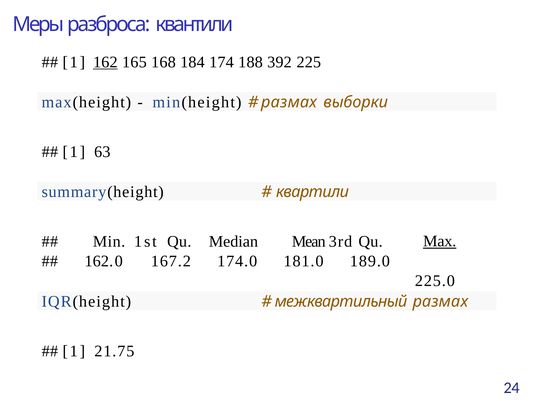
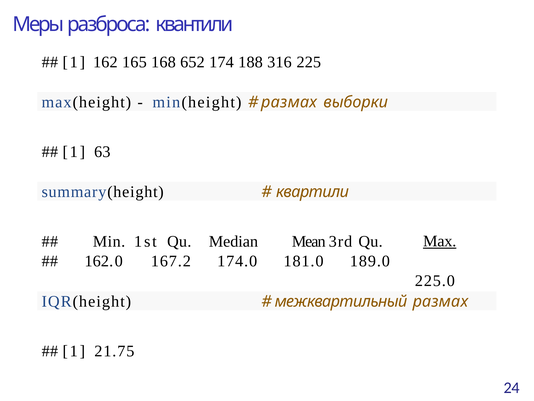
162 underline: present -> none
184: 184 -> 652
392: 392 -> 316
